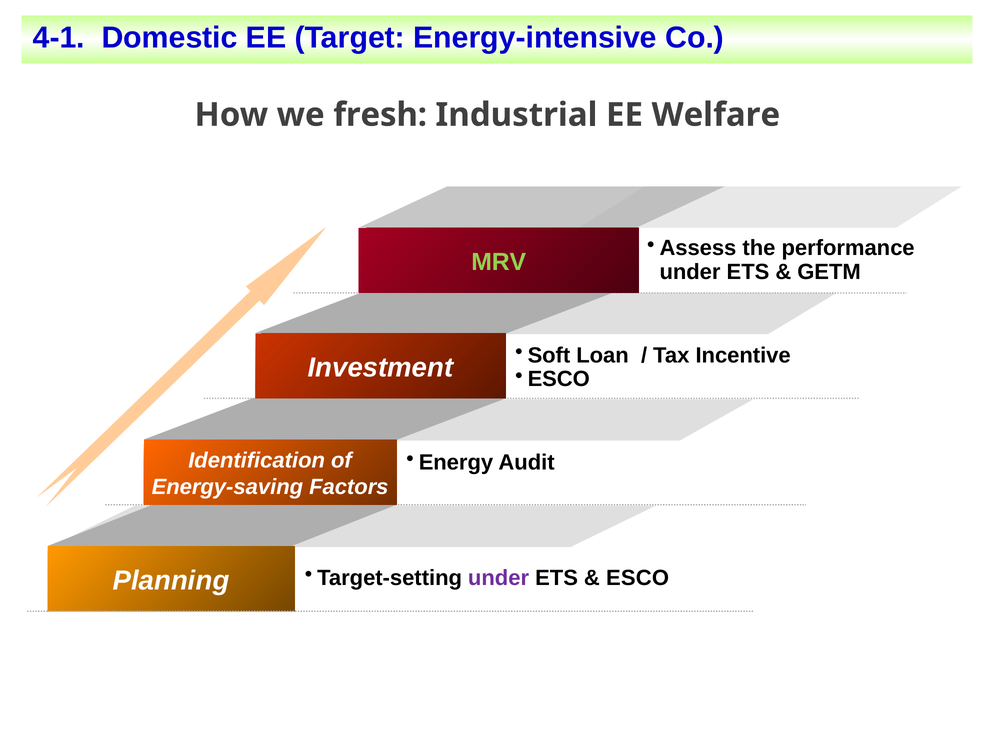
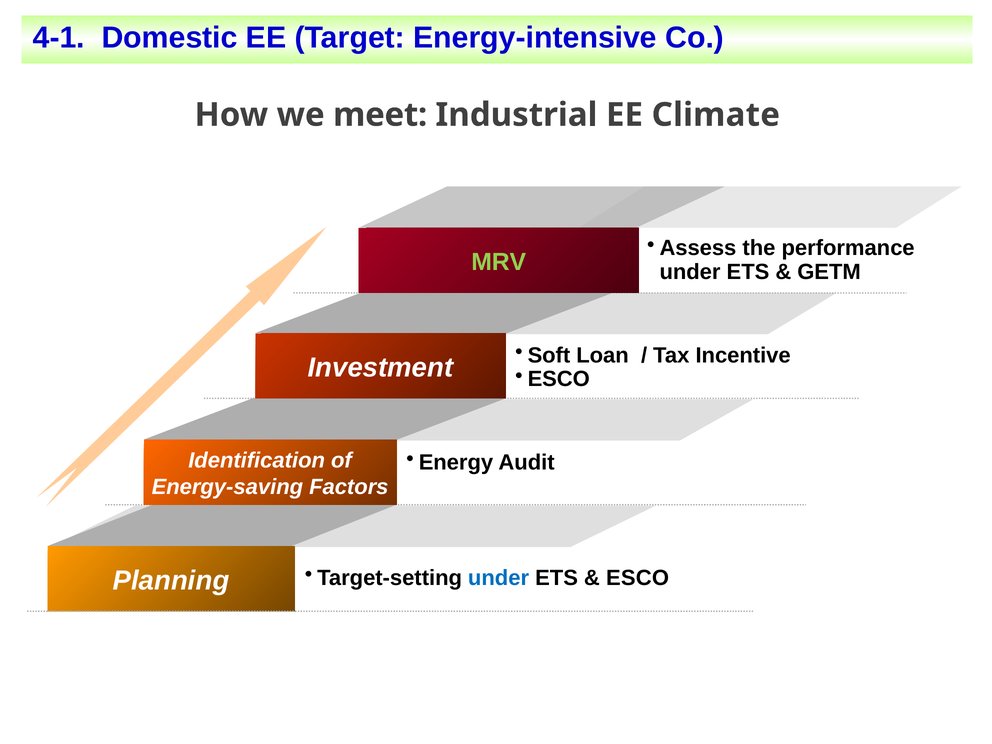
fresh: fresh -> meet
Welfare: Welfare -> Climate
under at (499, 578) colour: purple -> blue
